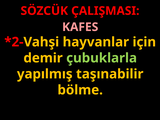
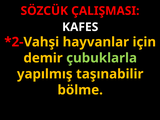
KAFES colour: pink -> white
